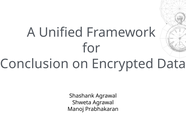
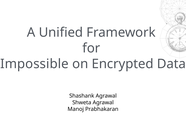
Conclusion: Conclusion -> Impossible
